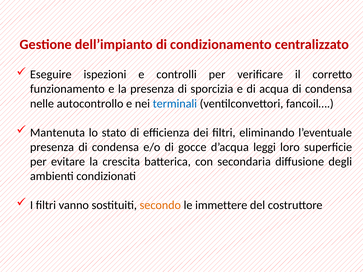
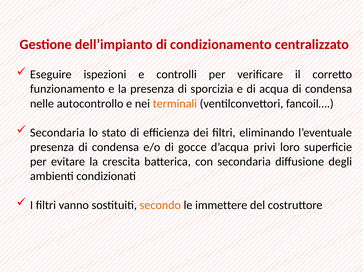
terminali colour: blue -> orange
Mantenuta at (57, 133): Mantenuta -> Secondaria
leggi: leggi -> privi
